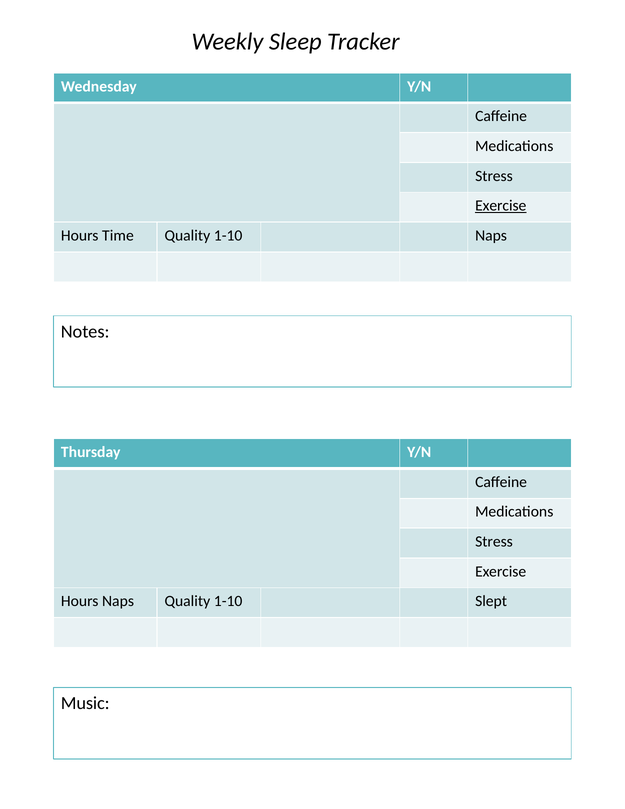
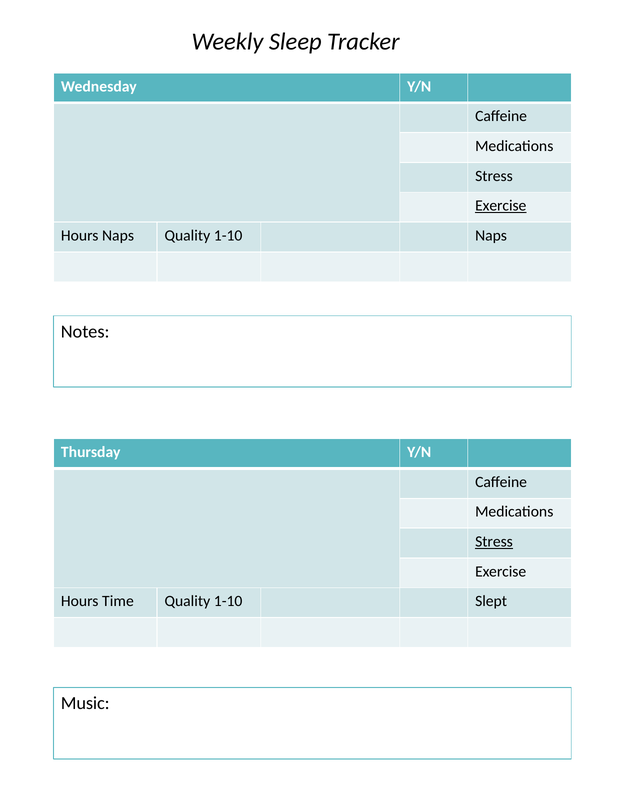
Hours Time: Time -> Naps
Stress at (494, 542) underline: none -> present
Hours Naps: Naps -> Time
